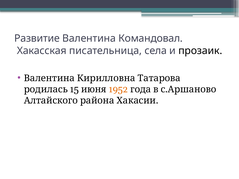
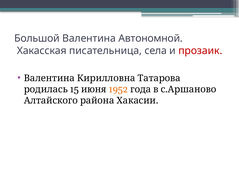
Развитие: Развитие -> Большой
Командовал: Командовал -> Автономной
прозаик colour: black -> red
